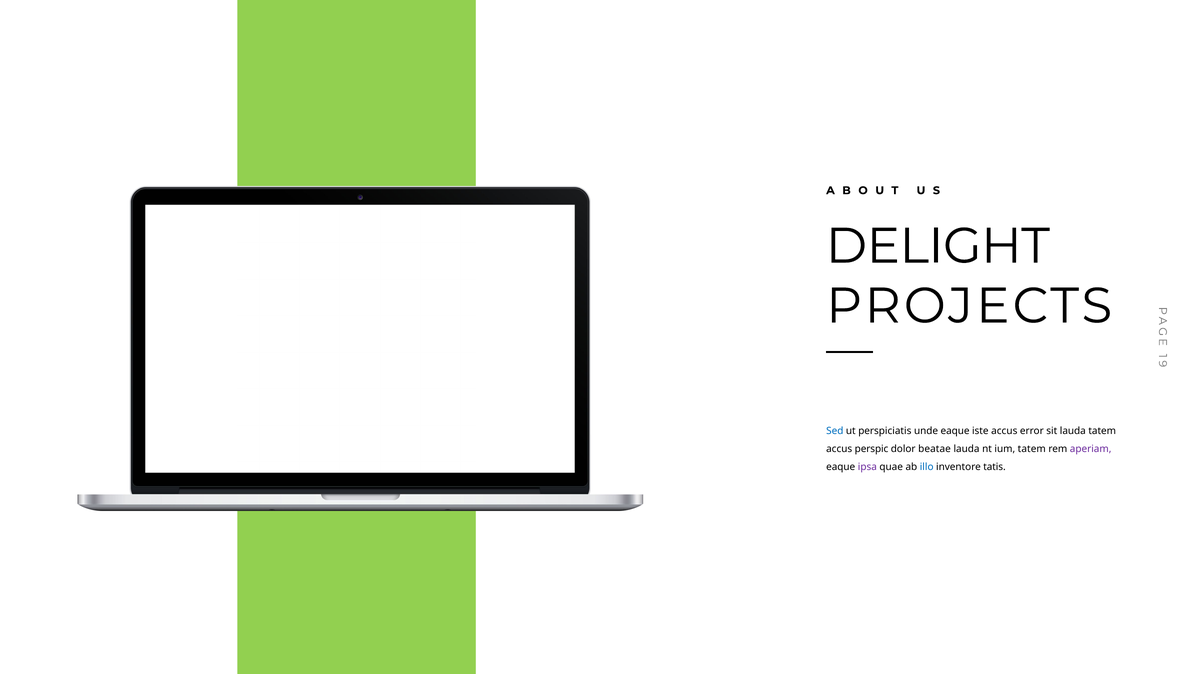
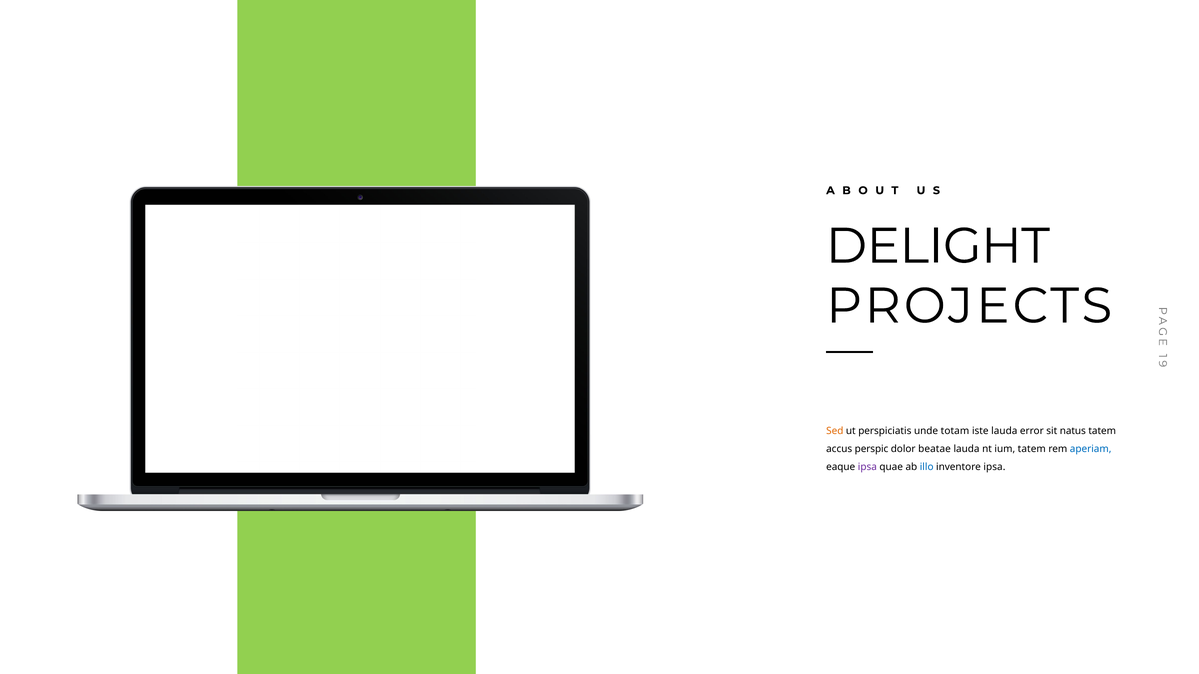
Sed colour: blue -> orange
unde eaque: eaque -> totam
iste accus: accus -> lauda
sit lauda: lauda -> natus
aperiam colour: purple -> blue
inventore tatis: tatis -> ipsa
